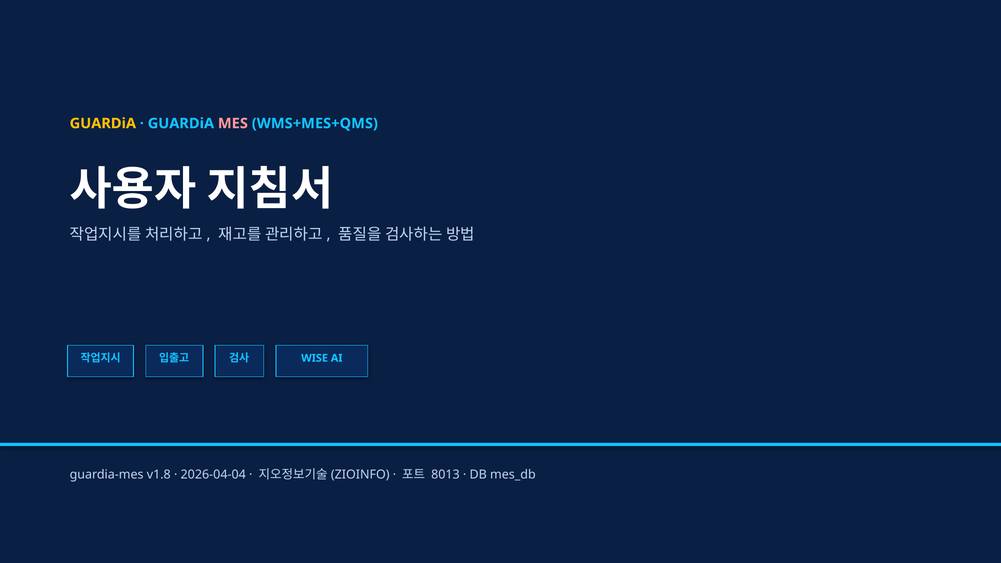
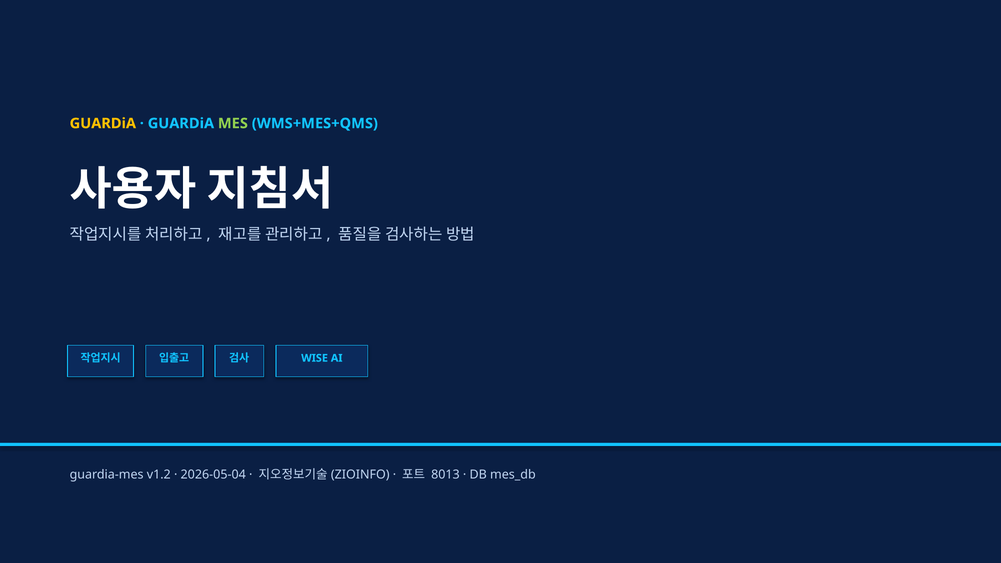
MES colour: pink -> light green
v1.8: v1.8 -> v1.2
2026-04-04: 2026-04-04 -> 2026-05-04
